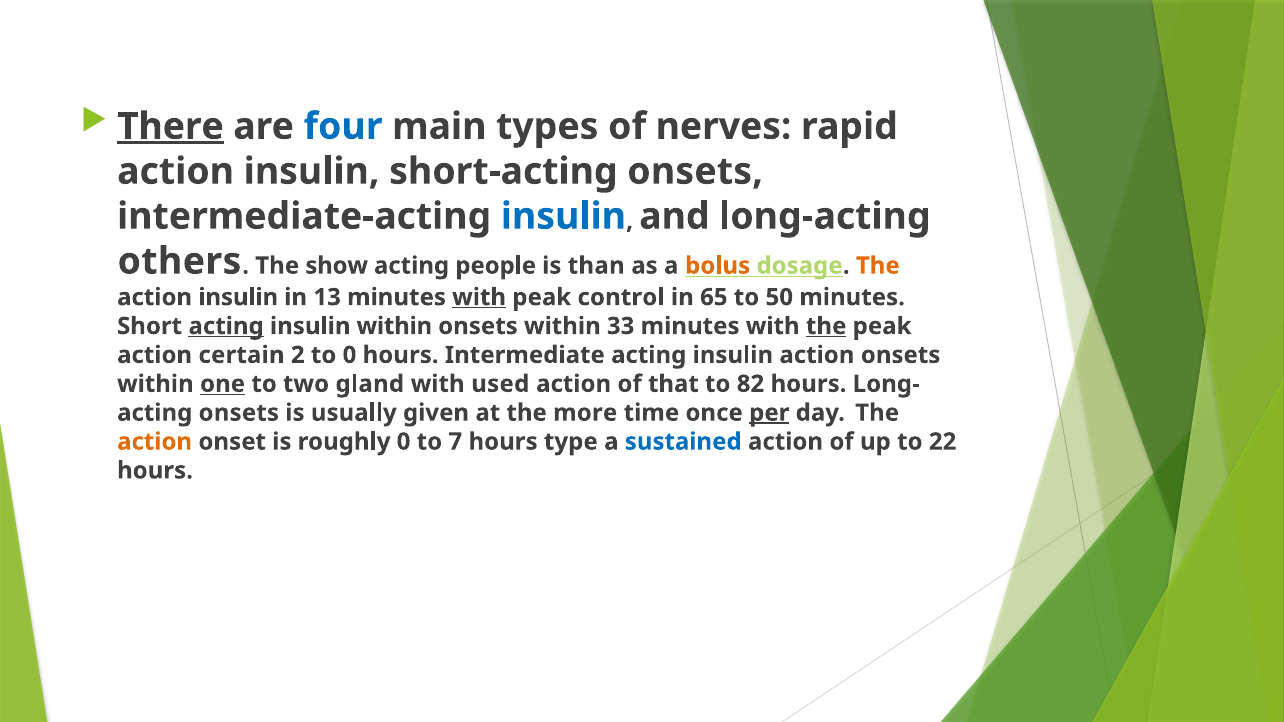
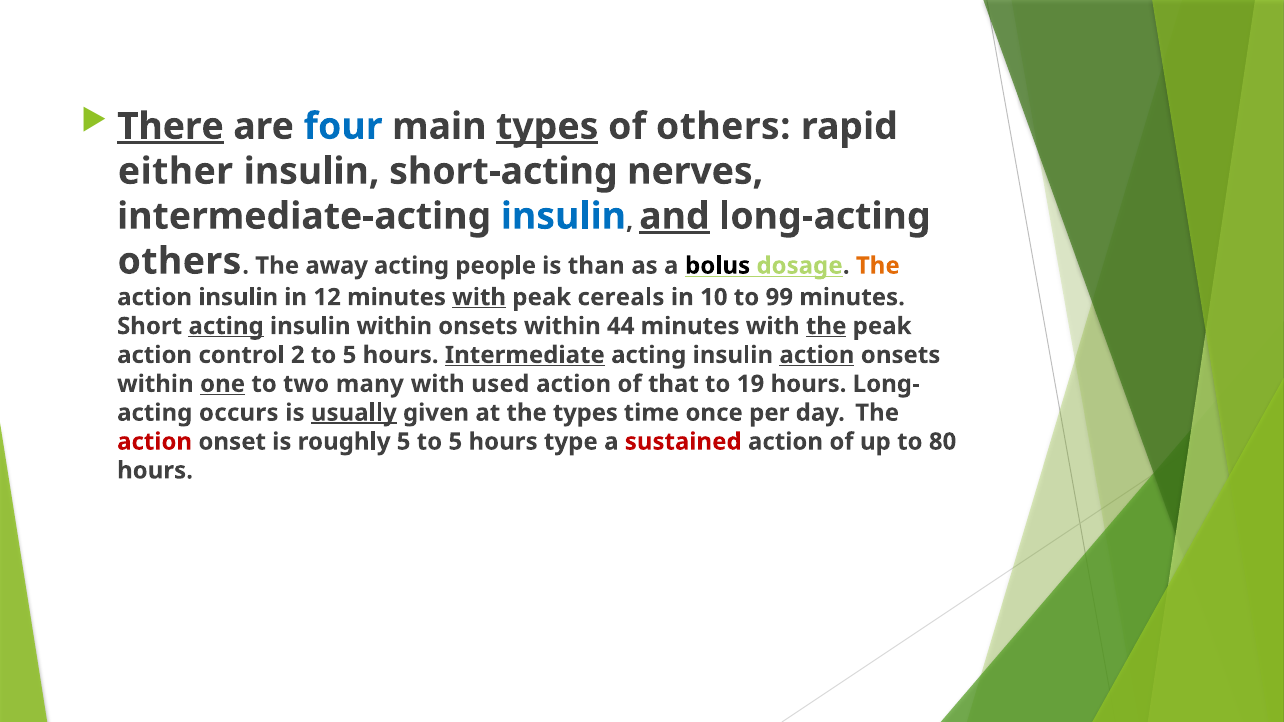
types at (547, 126) underline: none -> present
of nerves: nerves -> others
action at (176, 171): action -> either
short-acting onsets: onsets -> nerves
and underline: none -> present
show: show -> away
bolus colour: orange -> black
13: 13 -> 12
control: control -> cereals
65: 65 -> 10
50: 50 -> 99
33: 33 -> 44
certain: certain -> control
2 to 0: 0 -> 5
Intermediate underline: none -> present
action at (817, 355) underline: none -> present
gland: gland -> many
82: 82 -> 19
acting onsets: onsets -> occurs
usually underline: none -> present
the more: more -> types
per underline: present -> none
action at (155, 442) colour: orange -> red
roughly 0: 0 -> 5
7 at (455, 442): 7 -> 5
sustained colour: blue -> red
22: 22 -> 80
